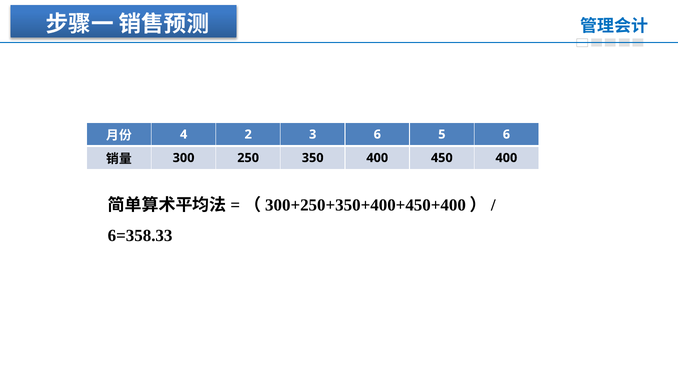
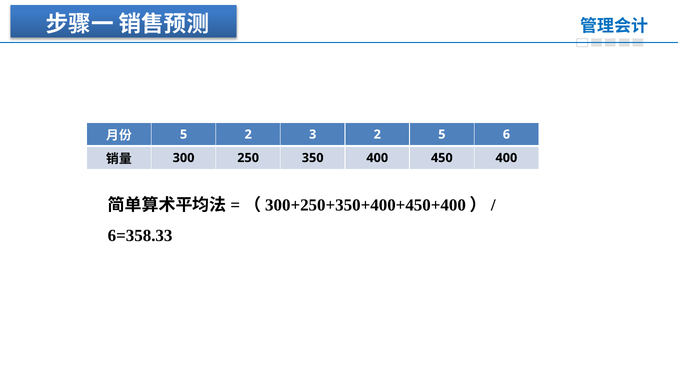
4 at (184, 135): 4 -> 5
3 6: 6 -> 2
